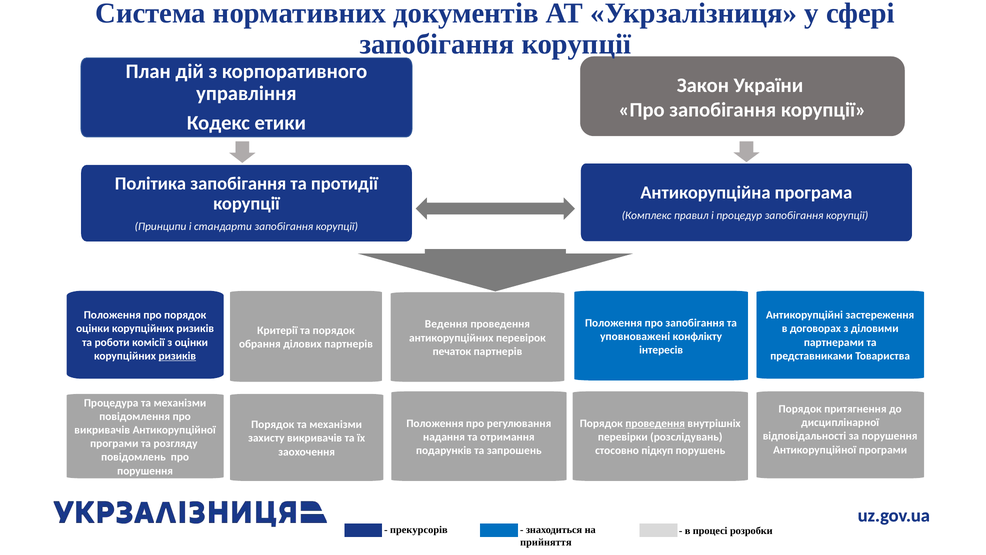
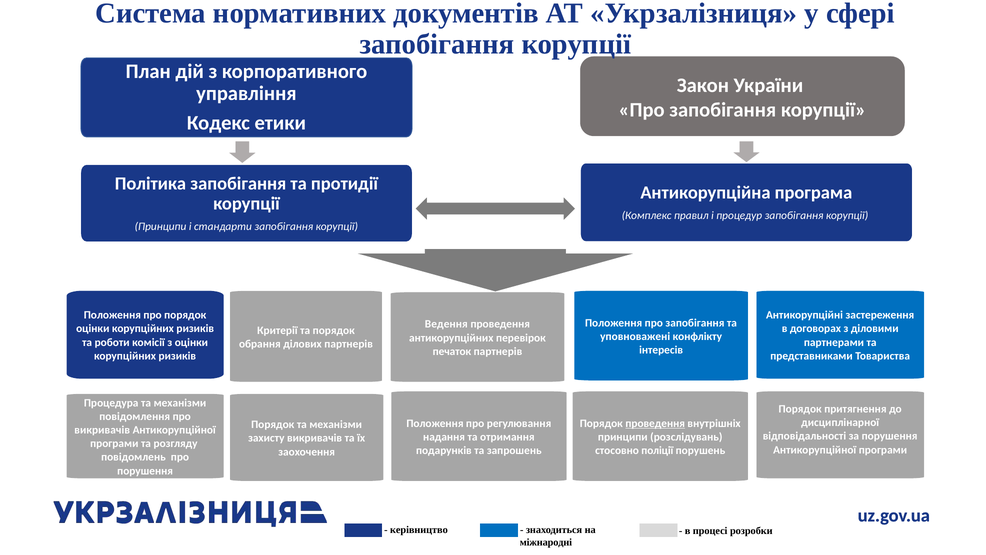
ризиків at (177, 356) underline: present -> none
перевірки at (623, 437): перевірки -> принципи
підкуп: підкуп -> поліції
прекурсорів: прекурсорів -> керівництво
прийняття: прийняття -> міжнародні
